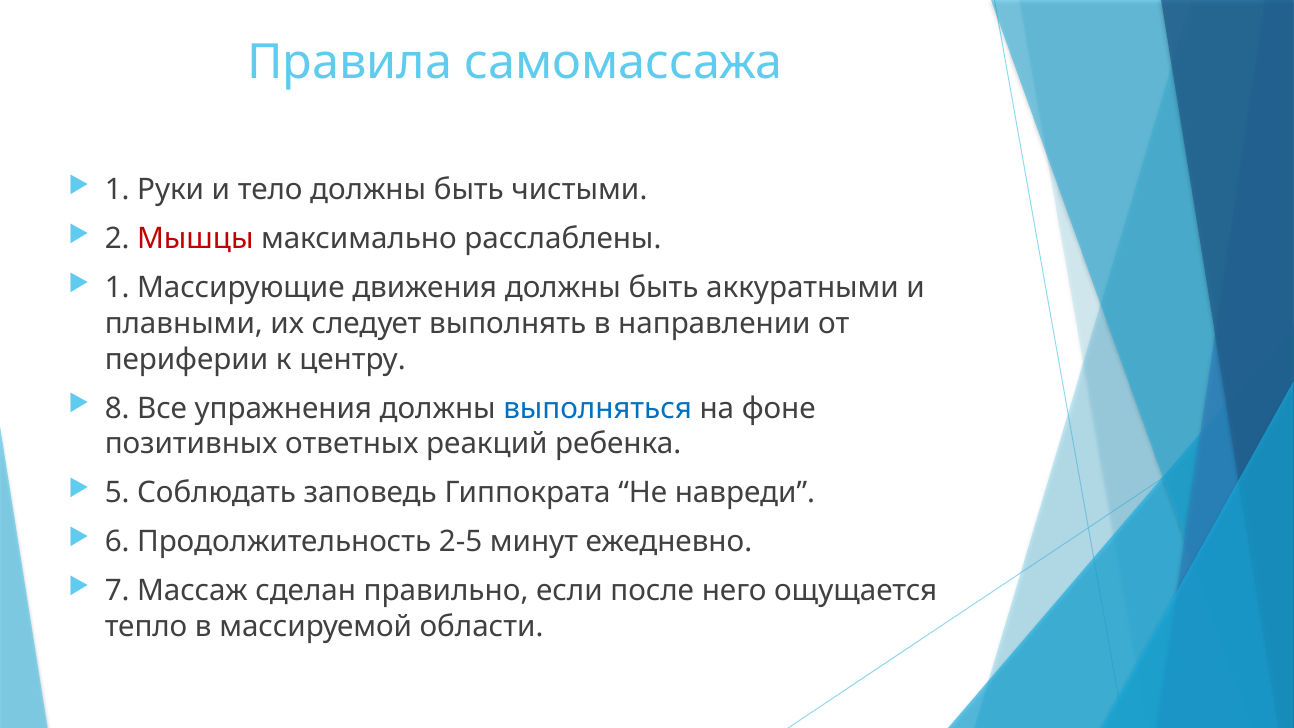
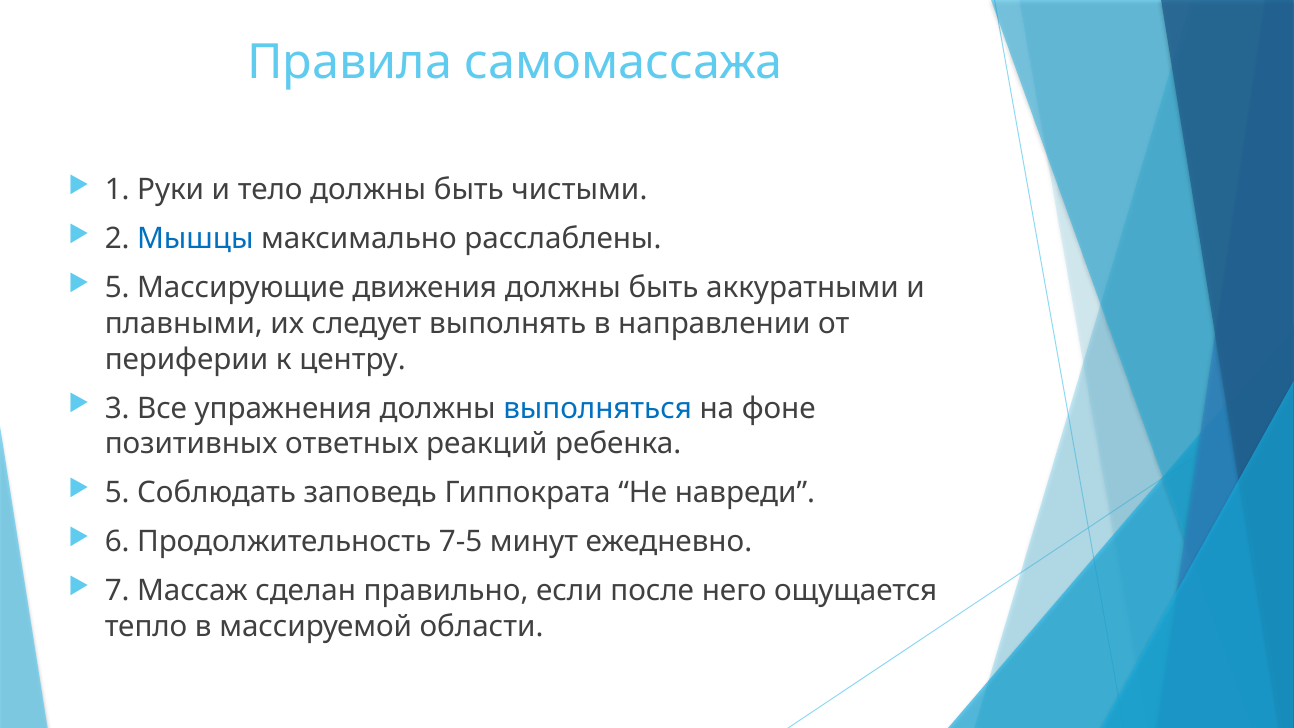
Мышцы colour: red -> blue
1 at (117, 288): 1 -> 5
8: 8 -> 3
2-5: 2-5 -> 7-5
